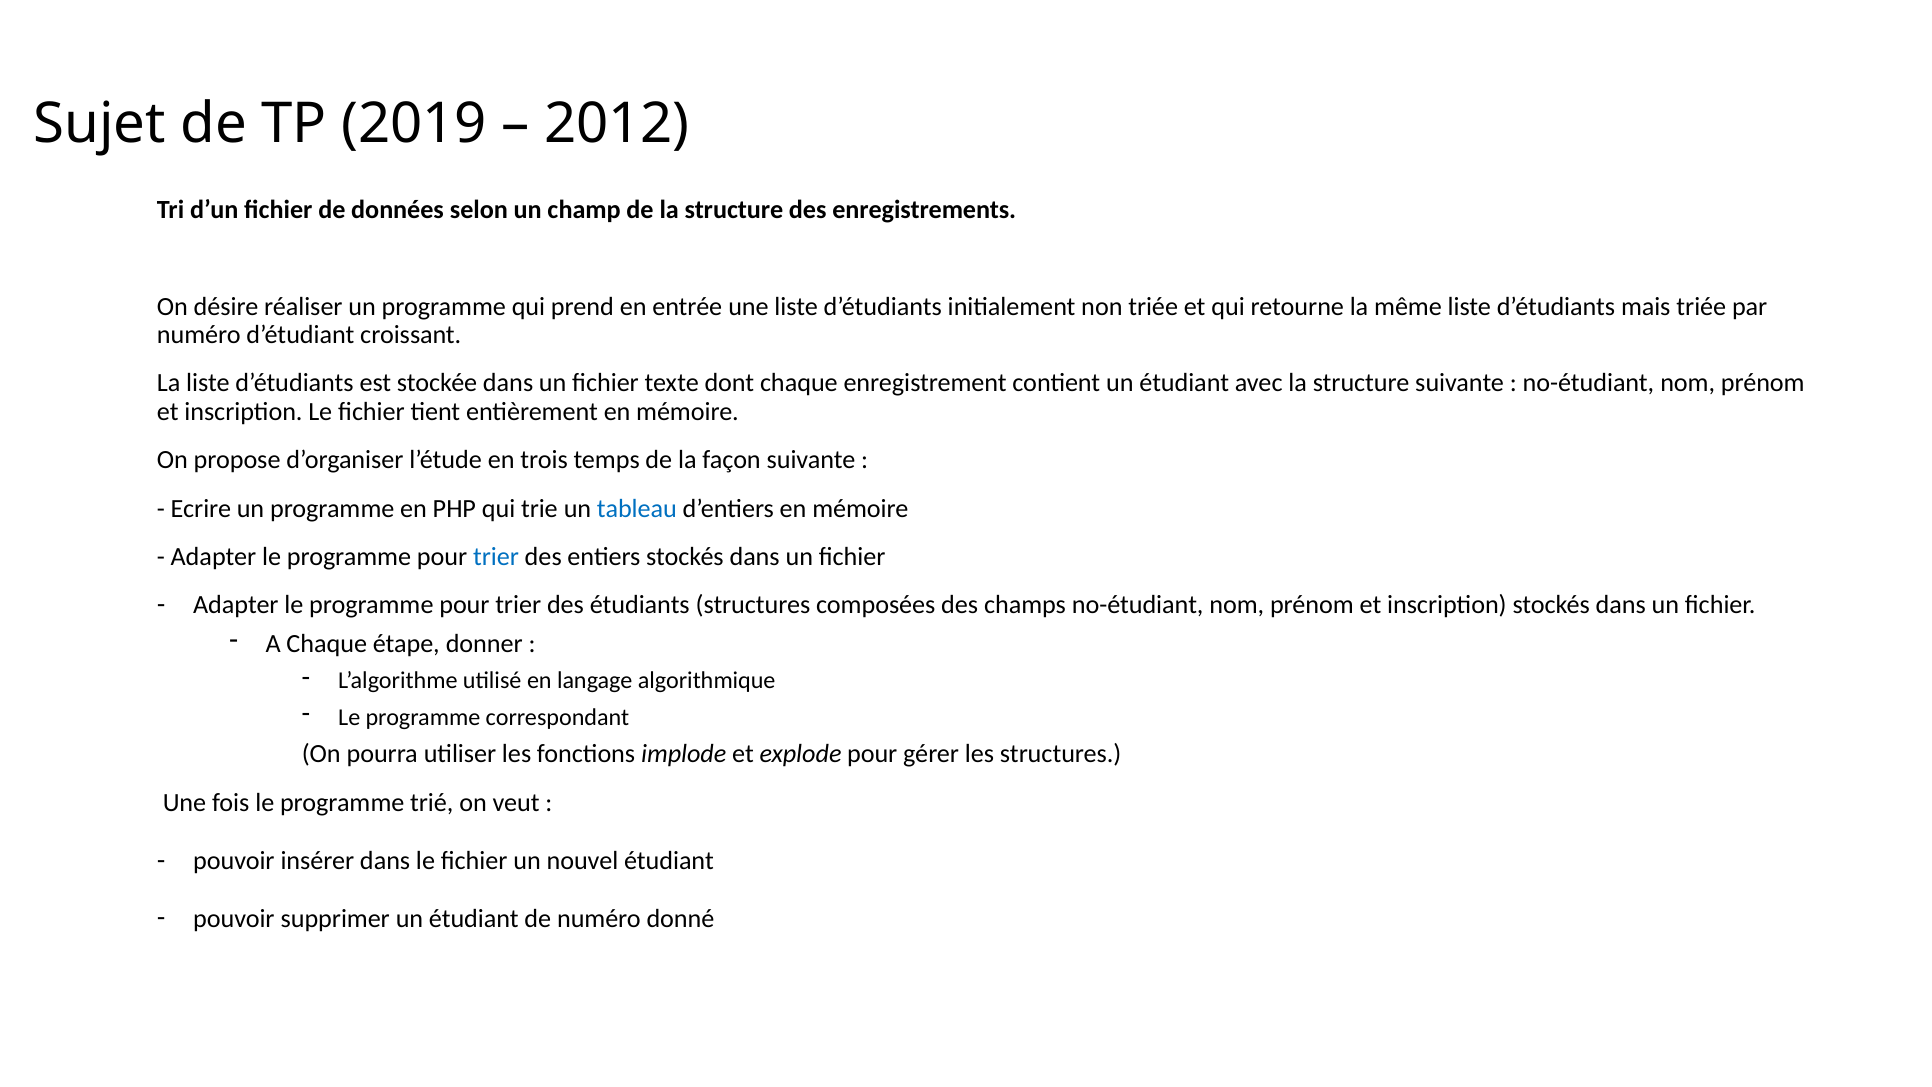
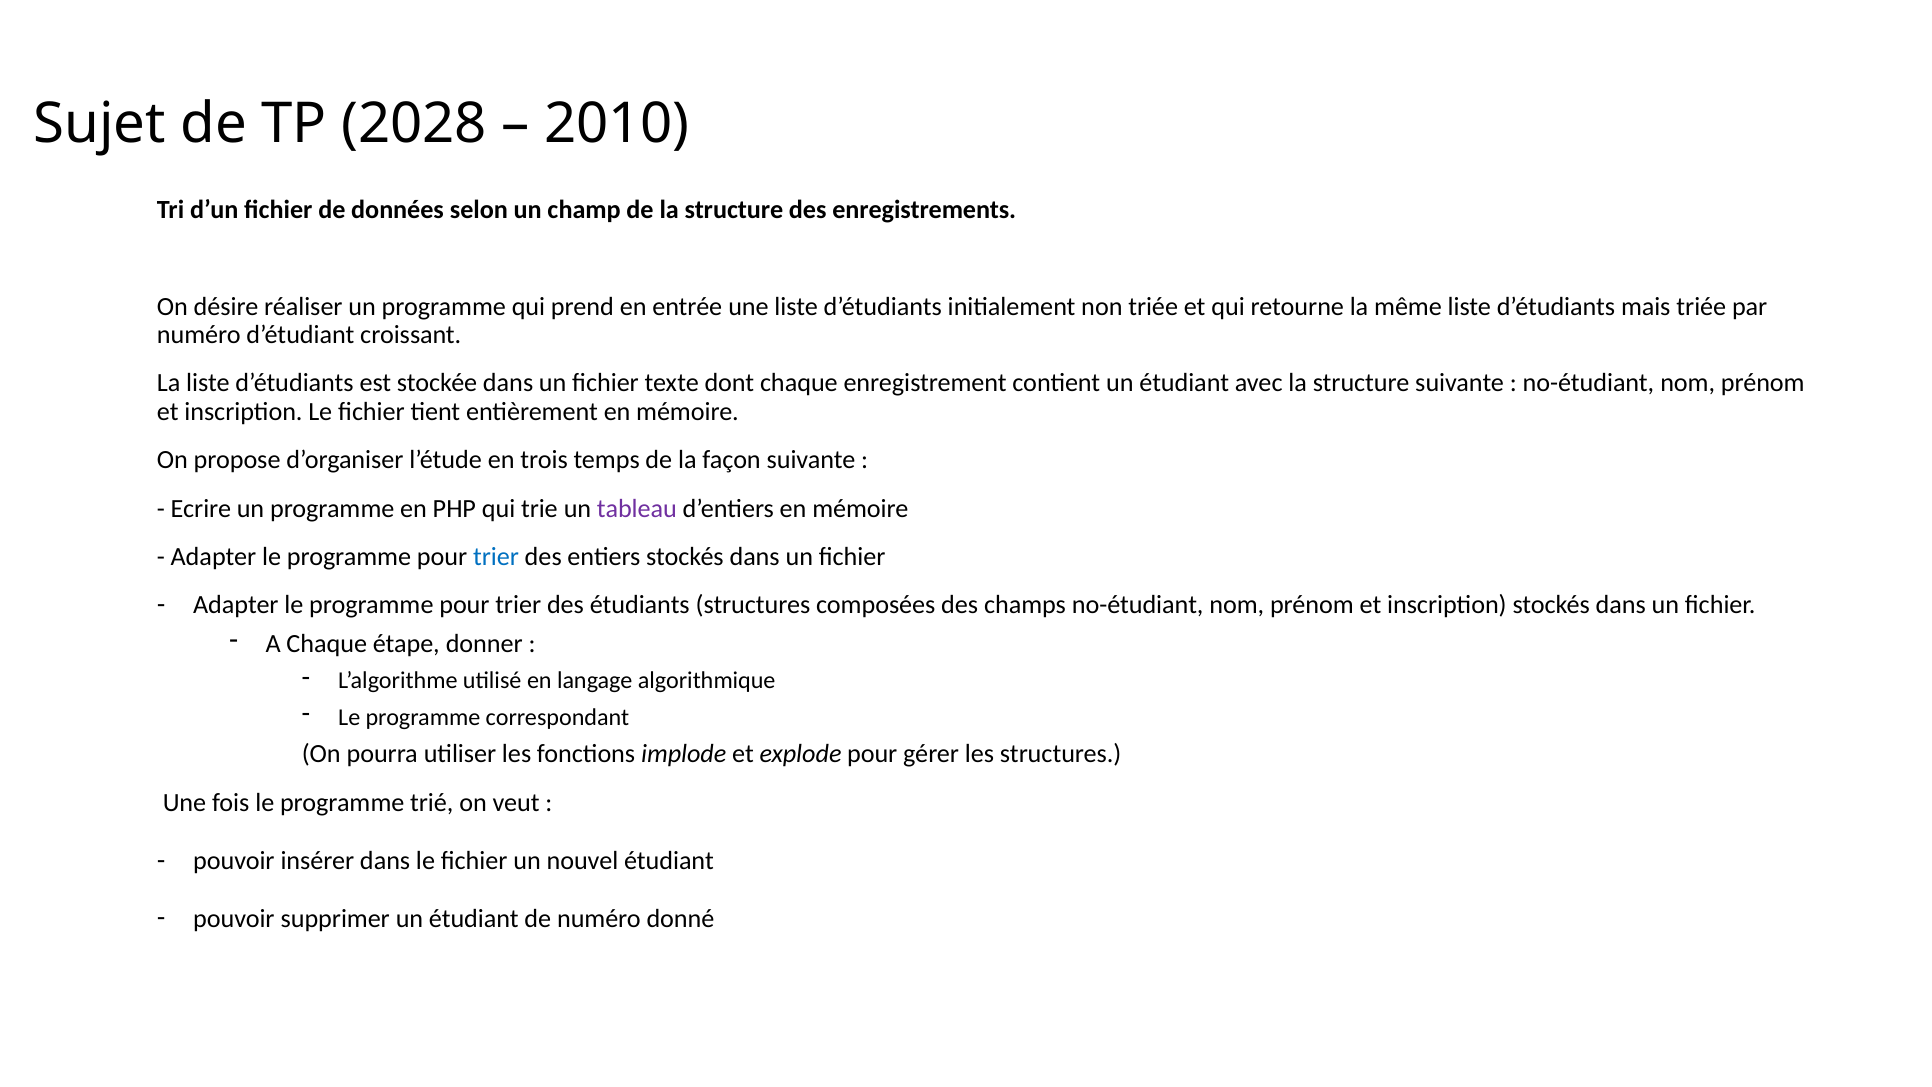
2019: 2019 -> 2028
2012: 2012 -> 2010
tableau colour: blue -> purple
